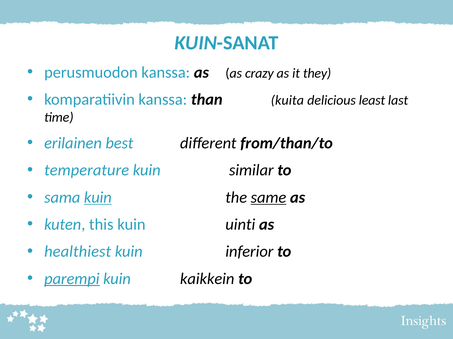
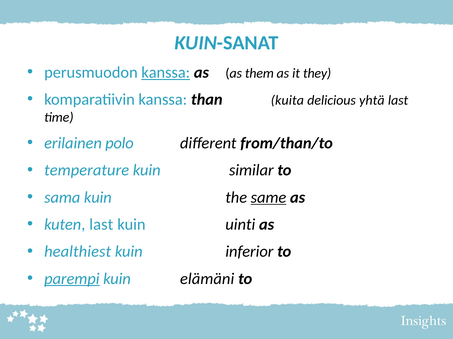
kanssa at (166, 73) underline: none -> present
crazy: crazy -> them
least: least -> yhtä
best: best -> polo
kuin at (98, 198) underline: present -> none
kuten this: this -> last
kaikkein: kaikkein -> elämäni
